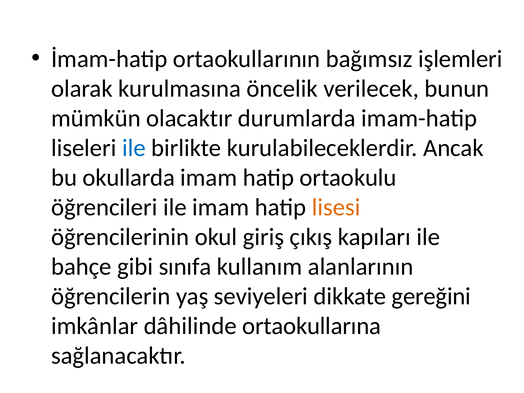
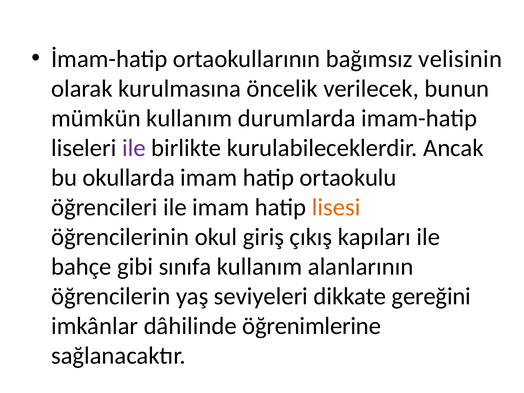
işlemleri: işlemleri -> velisinin
mümkün olacaktır: olacaktır -> kullanım
ile at (134, 148) colour: blue -> purple
ortaokullarına: ortaokullarına -> öğrenimlerine
